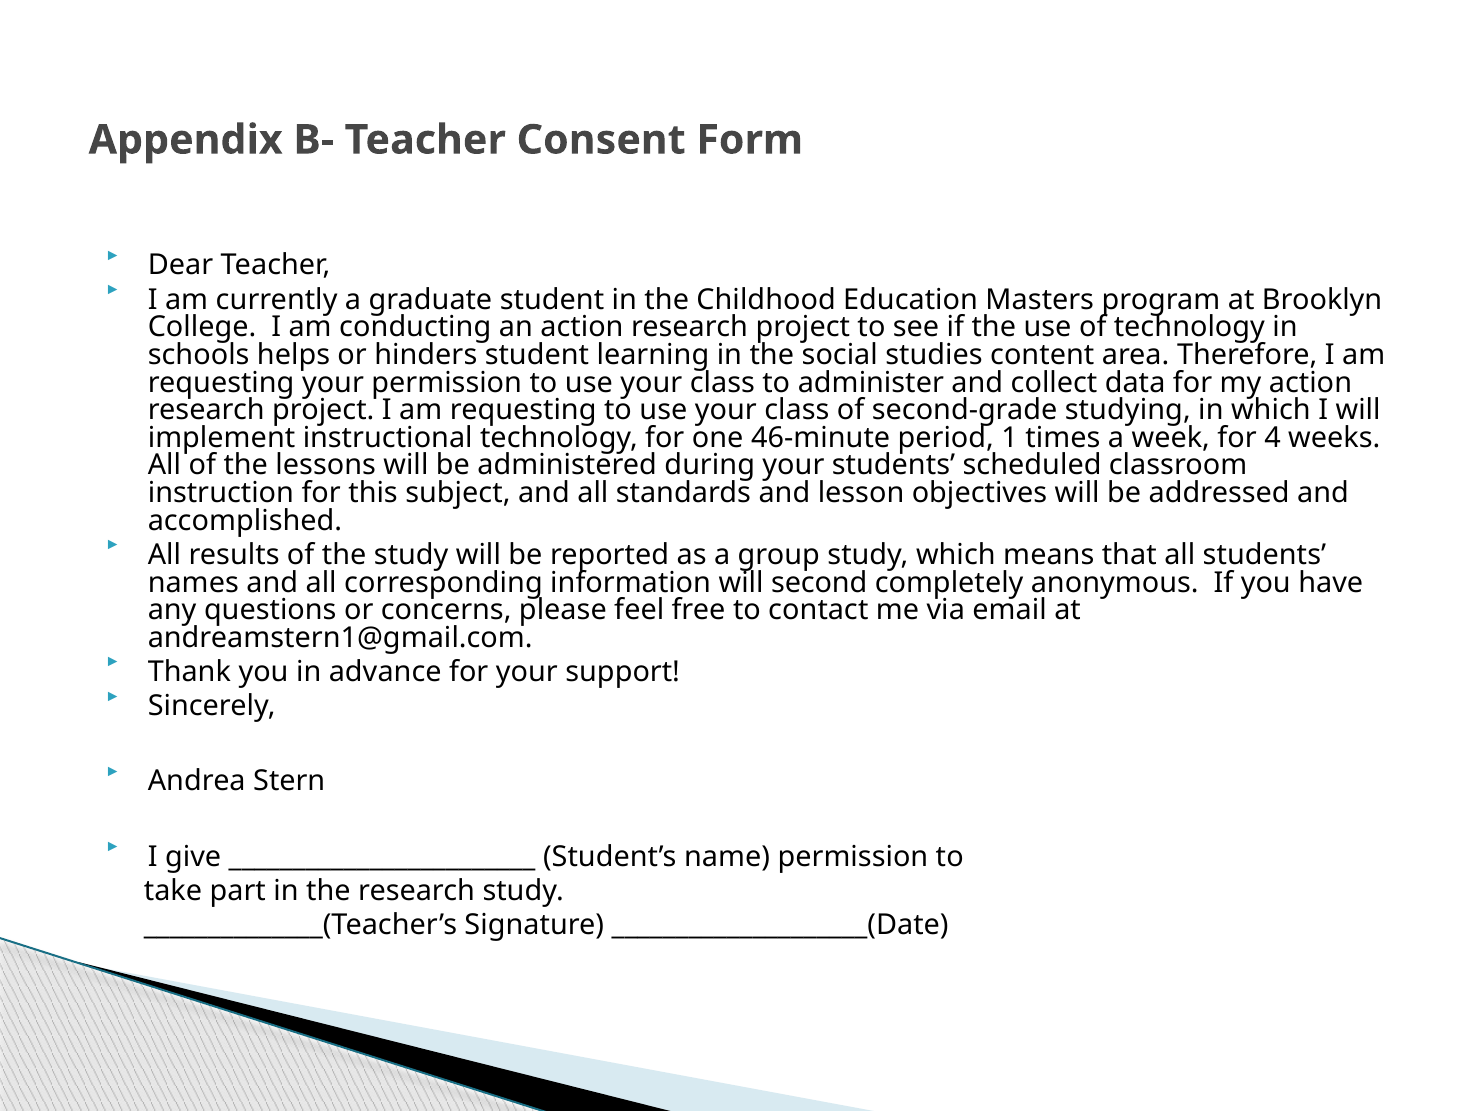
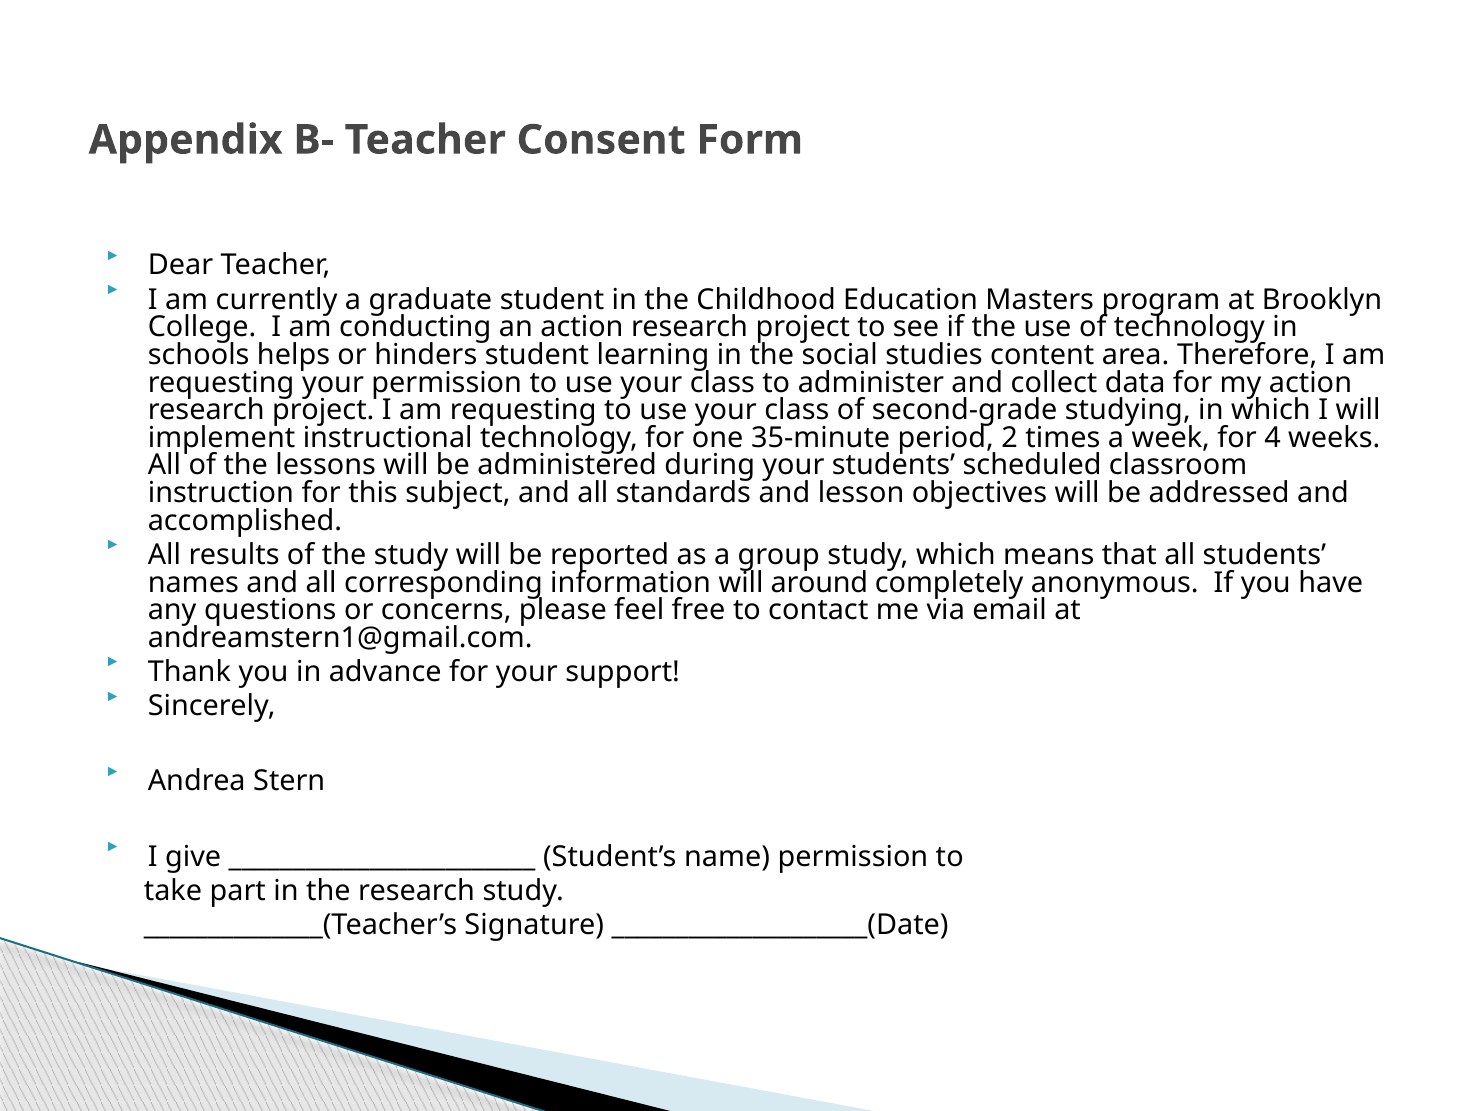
46-minute: 46-minute -> 35-minute
1: 1 -> 2
second: second -> around
